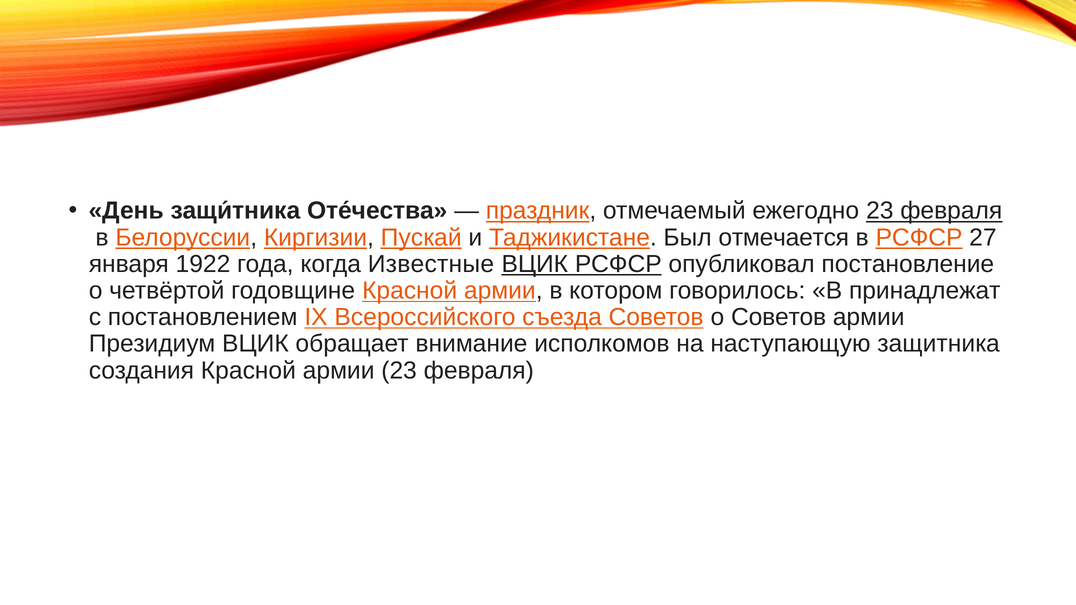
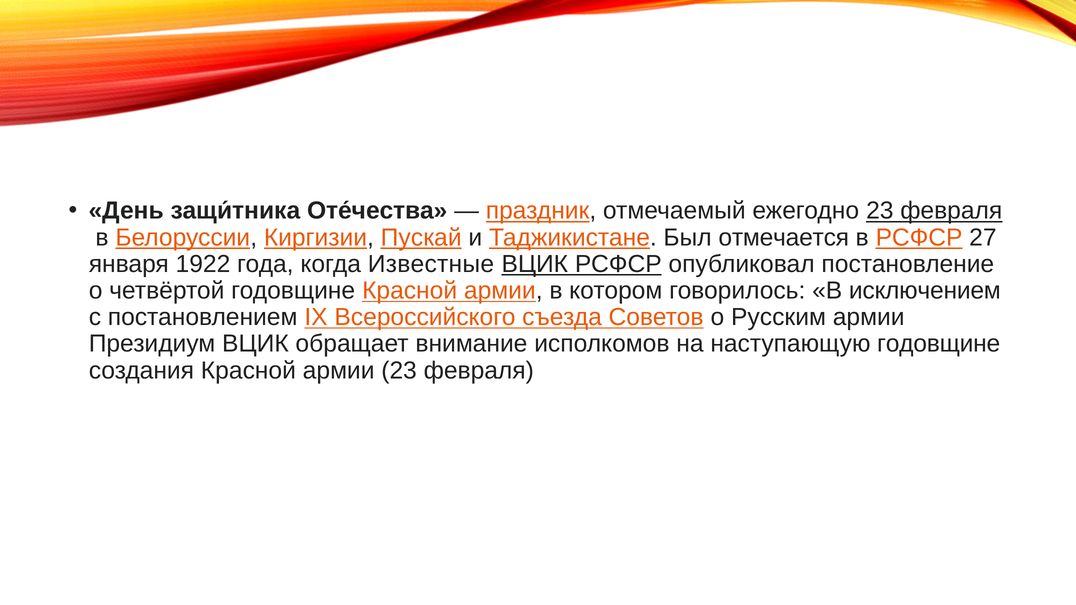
принадлежат: принадлежат -> исключением
о Советов: Советов -> Русским
наступающую защитника: защитника -> годовщине
